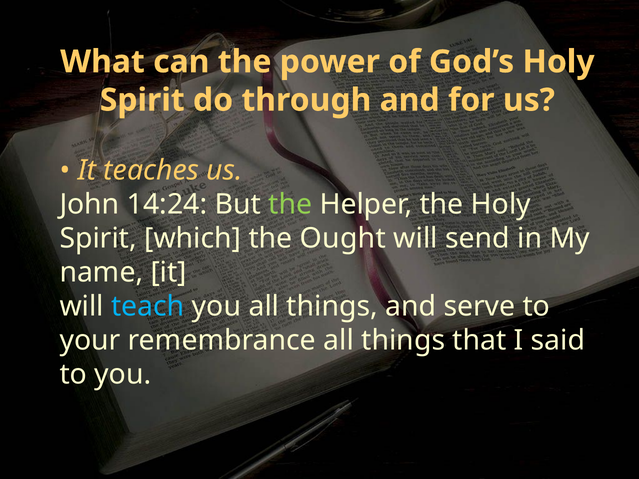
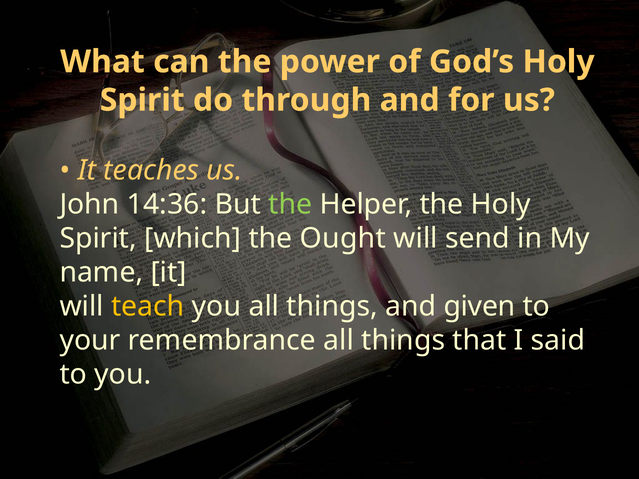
14:24: 14:24 -> 14:36
teach colour: light blue -> yellow
serve: serve -> given
